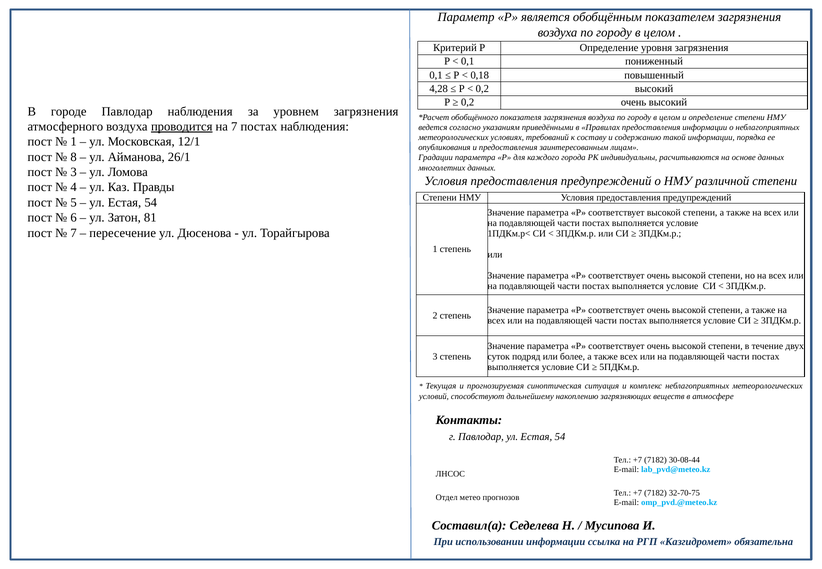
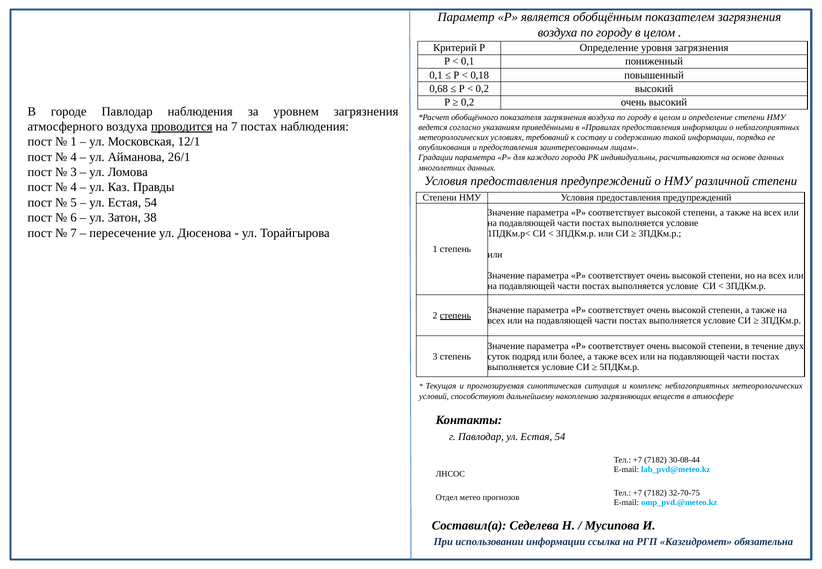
4,28: 4,28 -> 0,68
8 at (74, 157): 8 -> 4
81: 81 -> 38
степень at (455, 315) underline: none -> present
